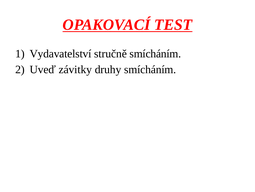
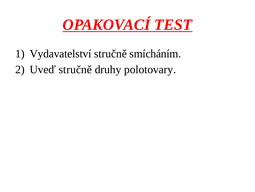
Uveď závitky: závitky -> stručně
druhy smícháním: smícháním -> polotovary
